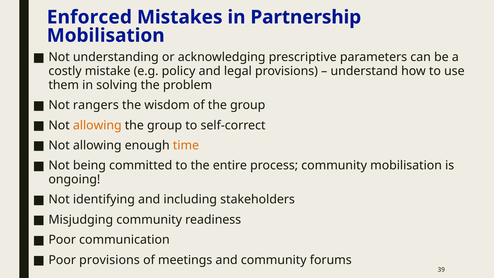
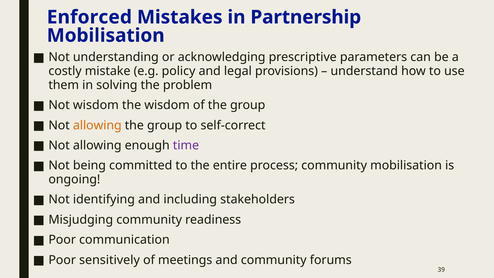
Not rangers: rangers -> wisdom
time colour: orange -> purple
Poor provisions: provisions -> sensitively
